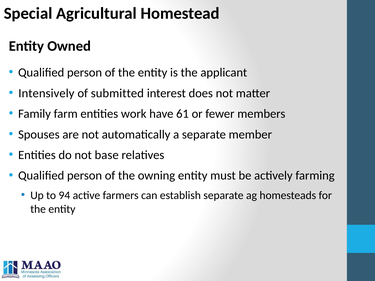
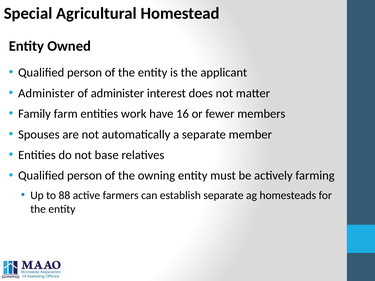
Intensively at (46, 93): Intensively -> Administer
of submitted: submitted -> administer
61: 61 -> 16
94: 94 -> 88
